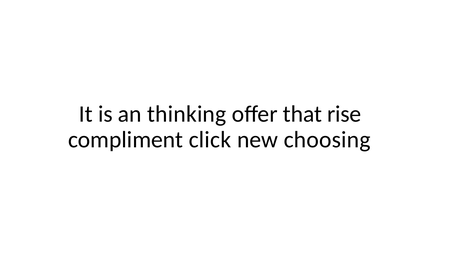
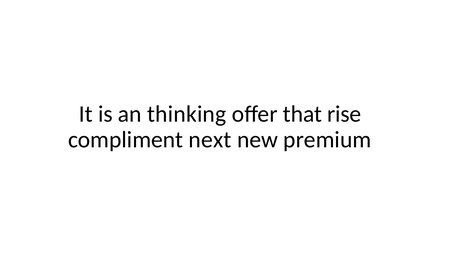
click: click -> next
choosing: choosing -> premium
